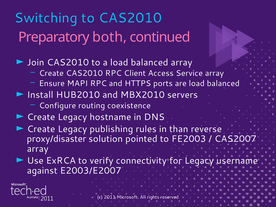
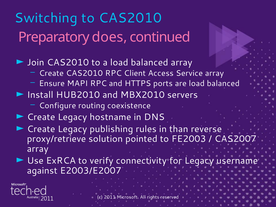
both: both -> does
proxy/disaster: proxy/disaster -> proxy/retrieve
